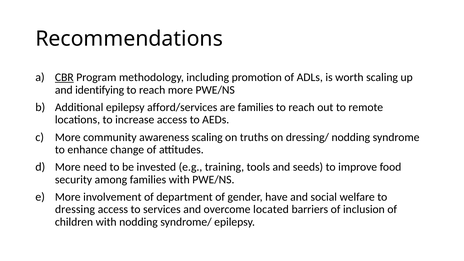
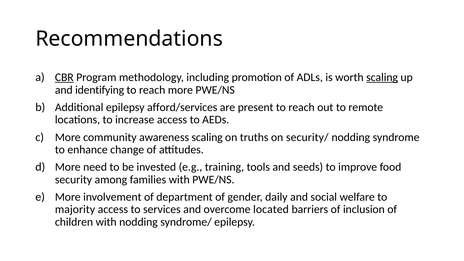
scaling at (382, 77) underline: none -> present
are families: families -> present
dressing/: dressing/ -> security/
have: have -> daily
dressing: dressing -> majority
